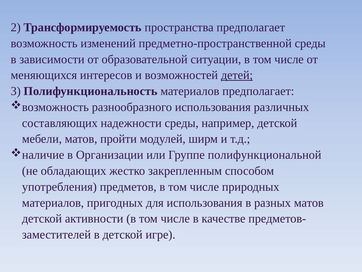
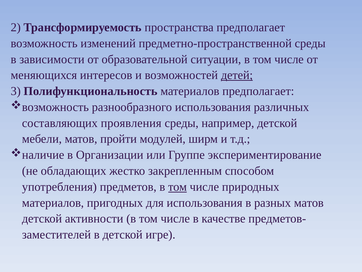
надежности: надежности -> проявления
полифункциональной: полифункциональной -> экспериментирование
том at (177, 187) underline: none -> present
